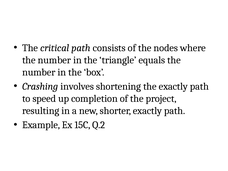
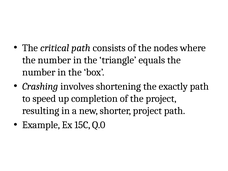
shorter exactly: exactly -> project
Q.2: Q.2 -> Q.0
